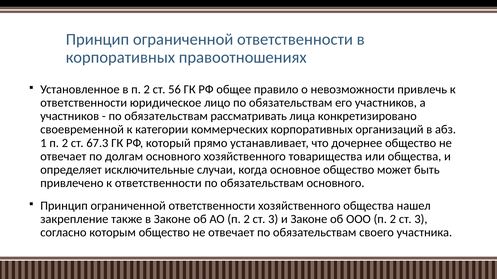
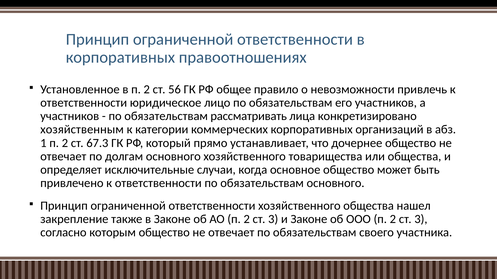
своевременной: своевременной -> хозяйственным
